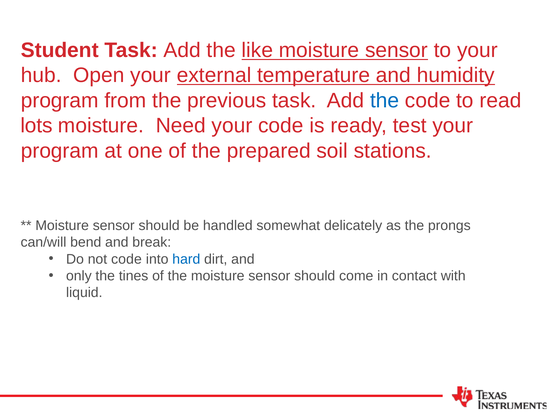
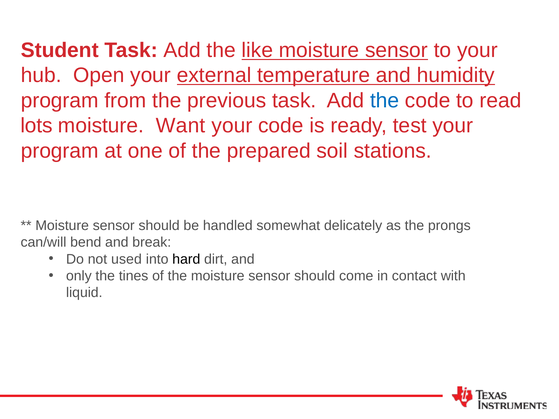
Need: Need -> Want
not code: code -> used
hard colour: blue -> black
